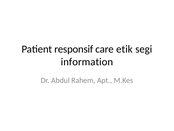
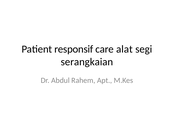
etik: etik -> alat
information: information -> serangkaian
